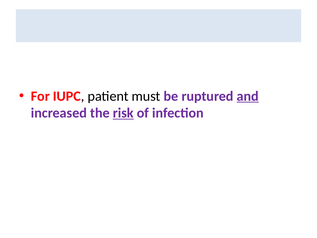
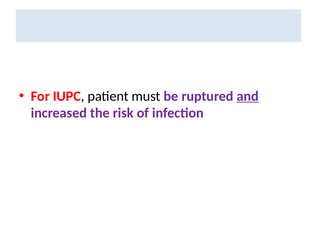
risk underline: present -> none
